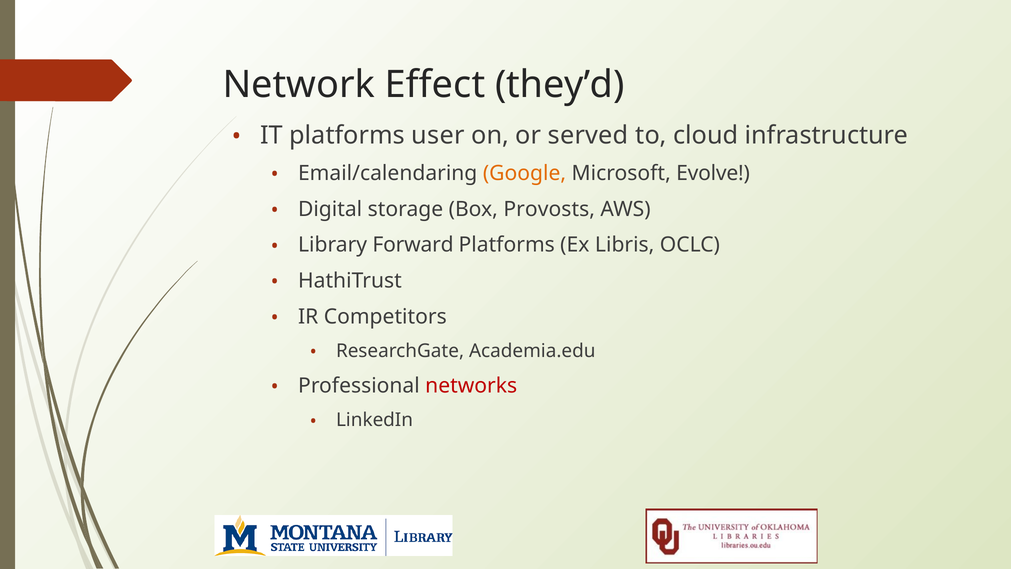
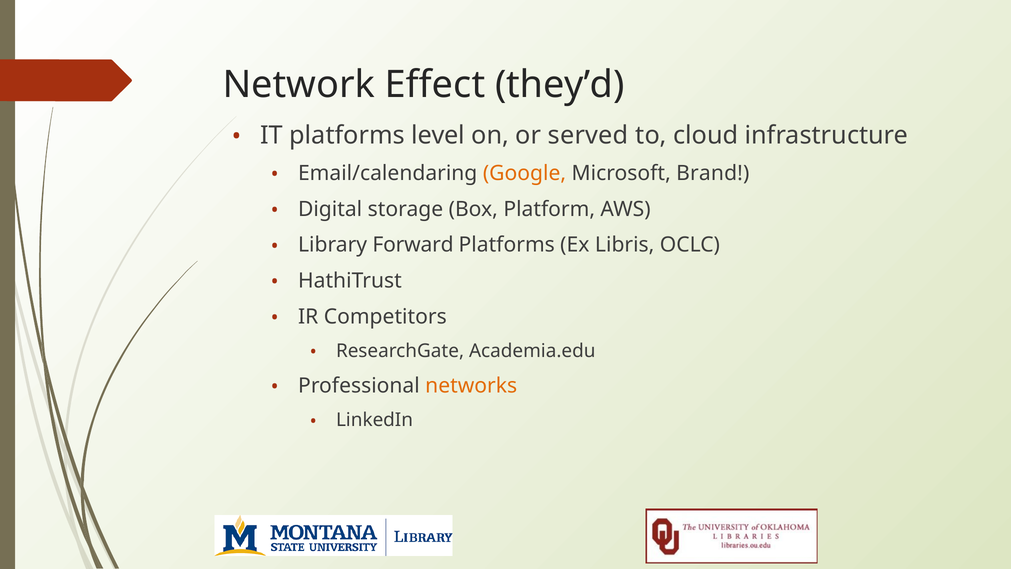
user: user -> level
Evolve: Evolve -> Brand
Provosts: Provosts -> Platform
networks colour: red -> orange
